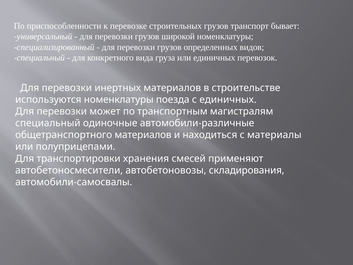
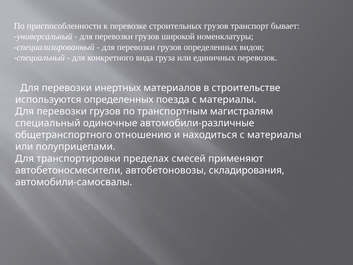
используются номенклатуры: номенклатуры -> определенных
поезда с единичных: единичных -> материалы
может at (105, 111): может -> грузов
общетранспортного материалов: материалов -> отношению
хранения: хранения -> пределах
